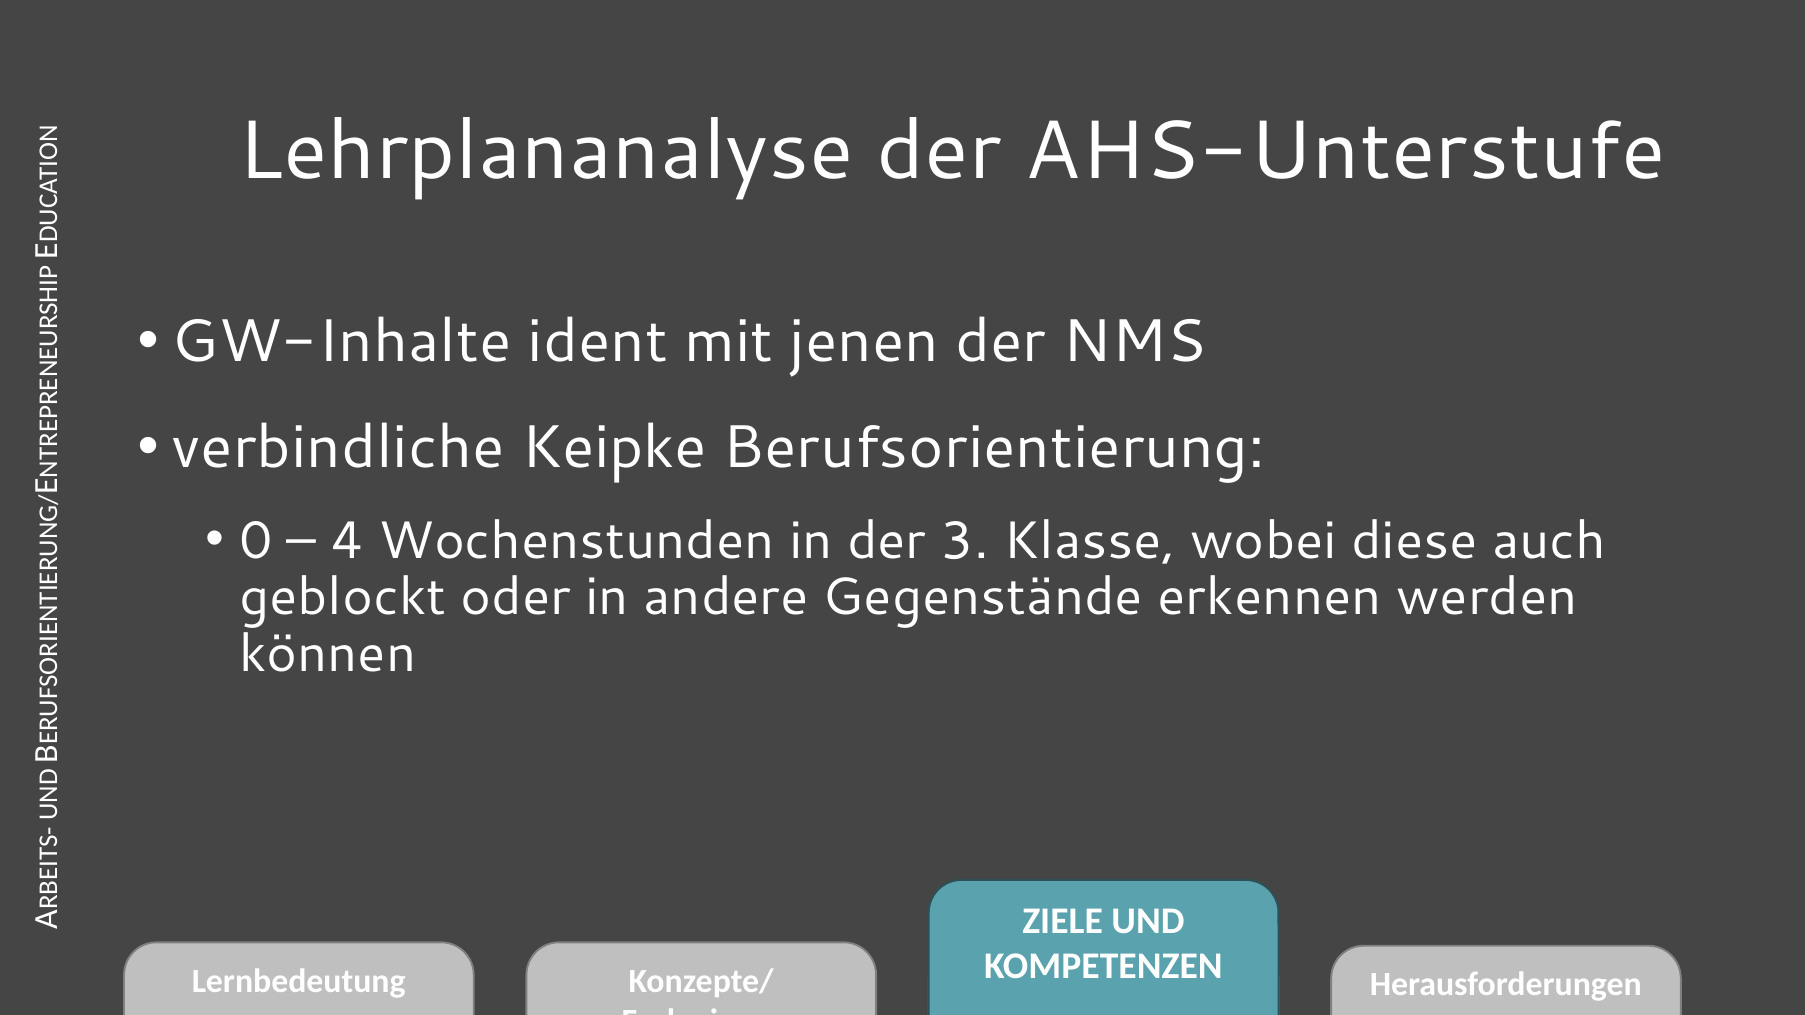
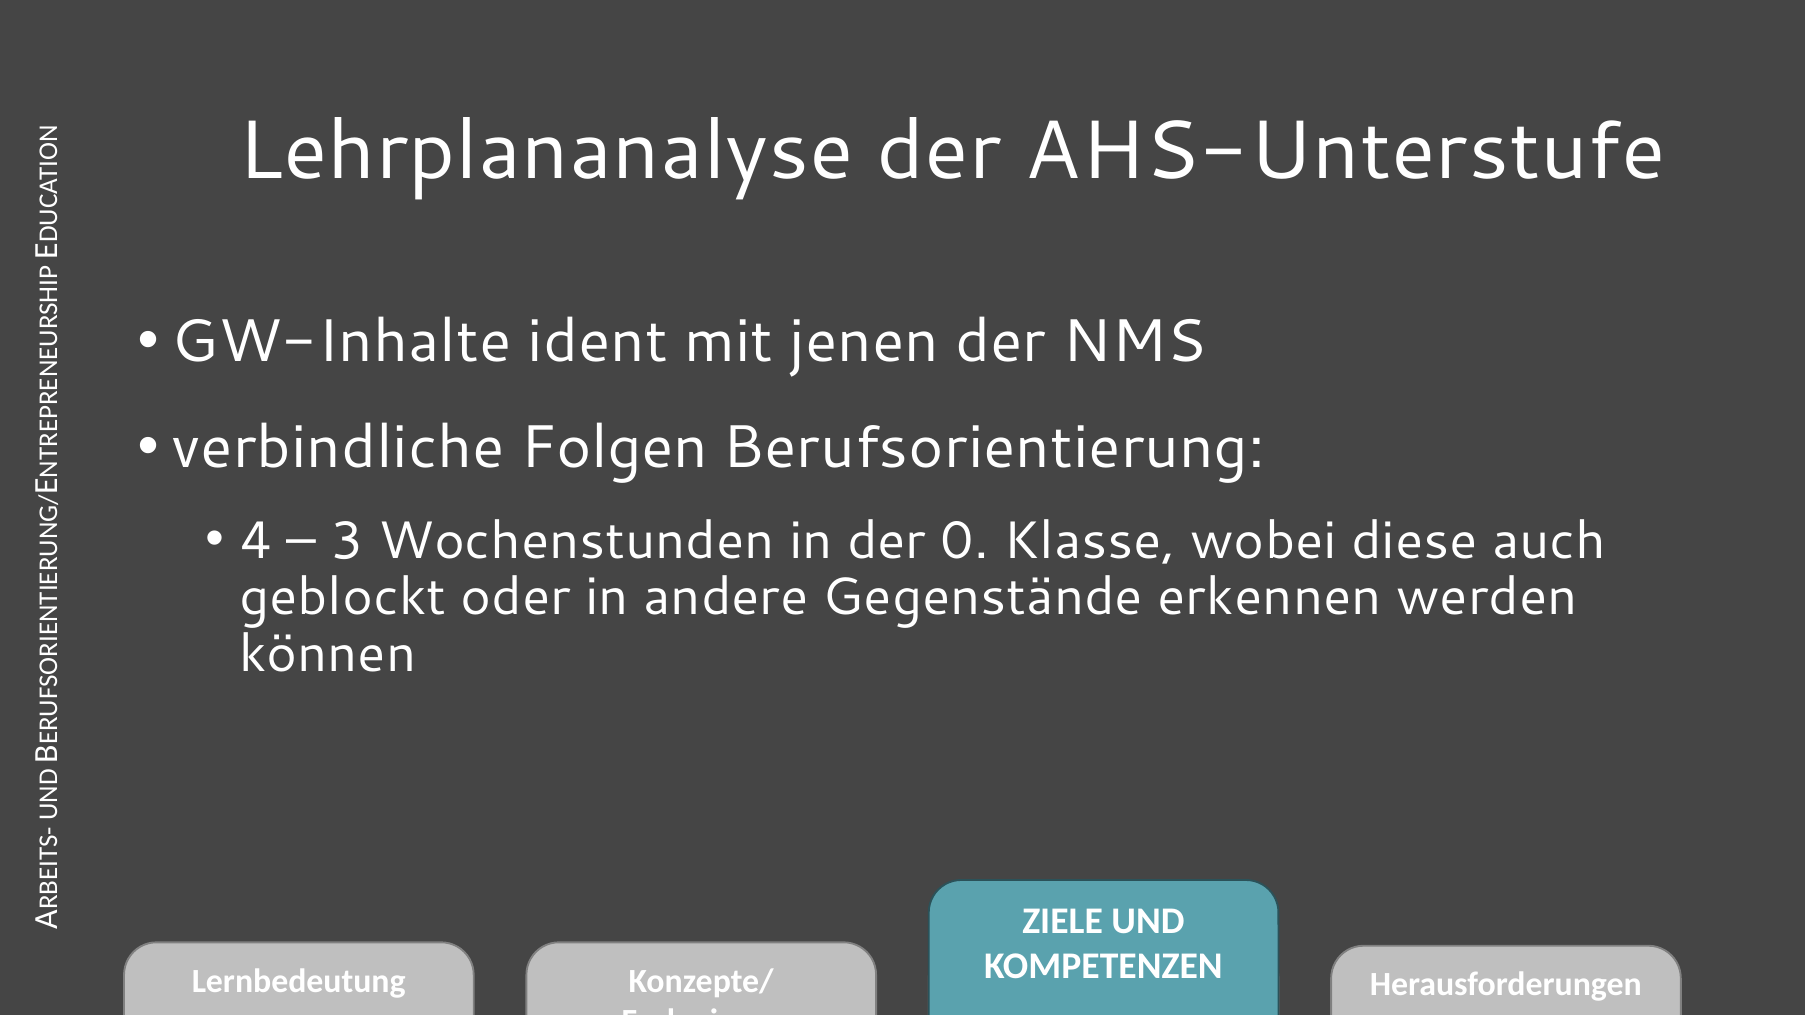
Keipke: Keipke -> Folgen
0: 0 -> 4
4: 4 -> 3
3: 3 -> 0
